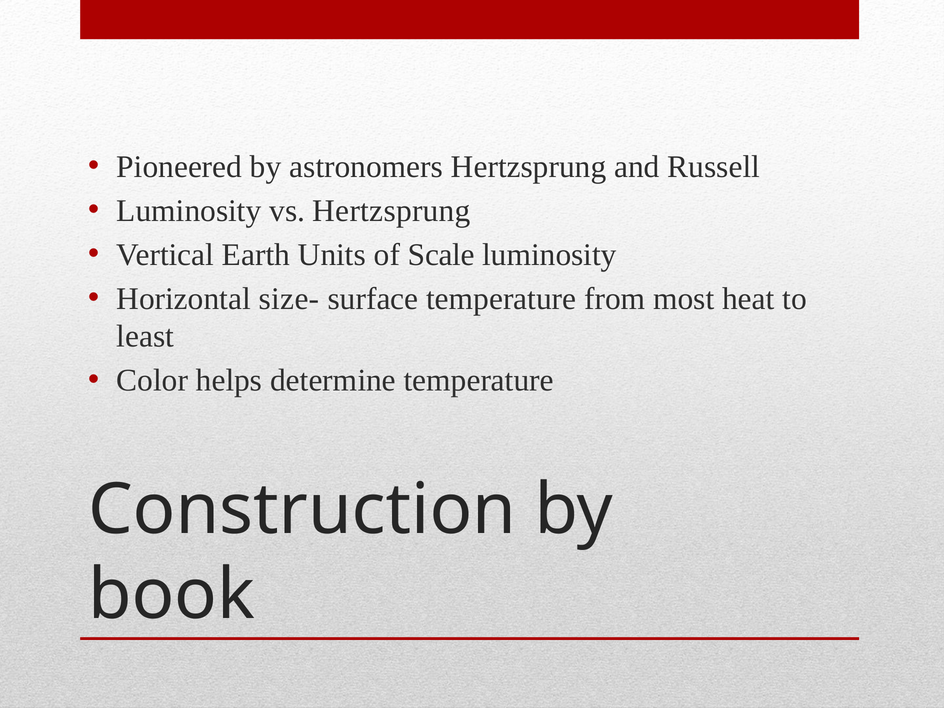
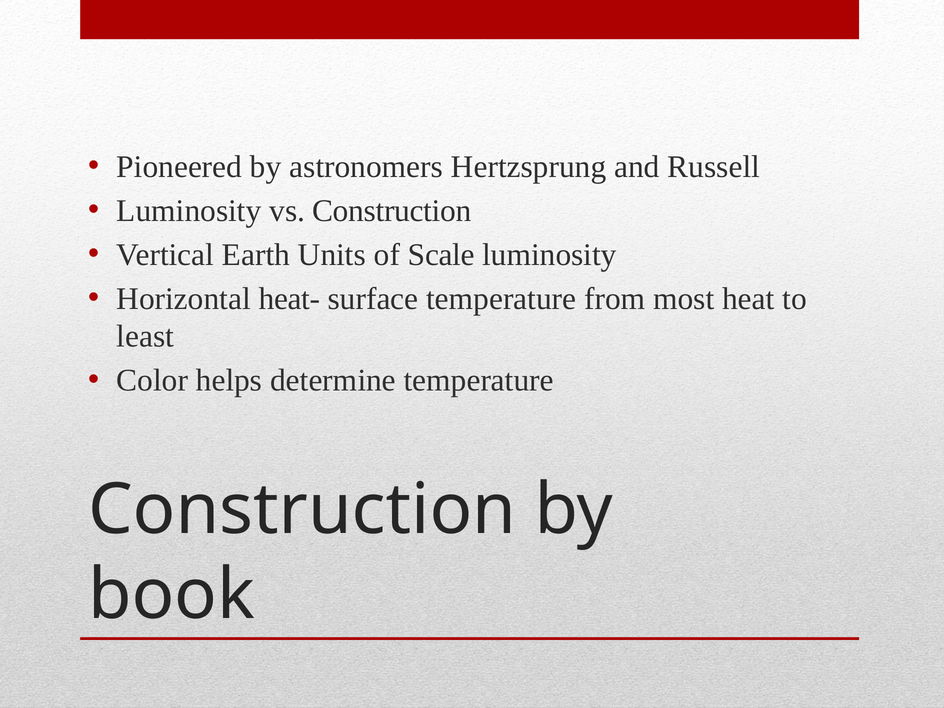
vs Hertzsprung: Hertzsprung -> Construction
size-: size- -> heat-
